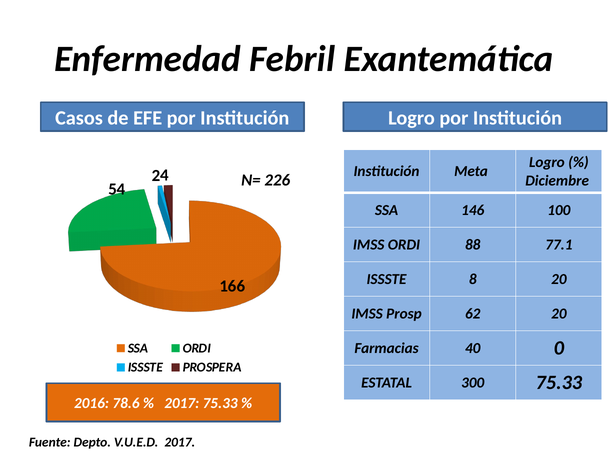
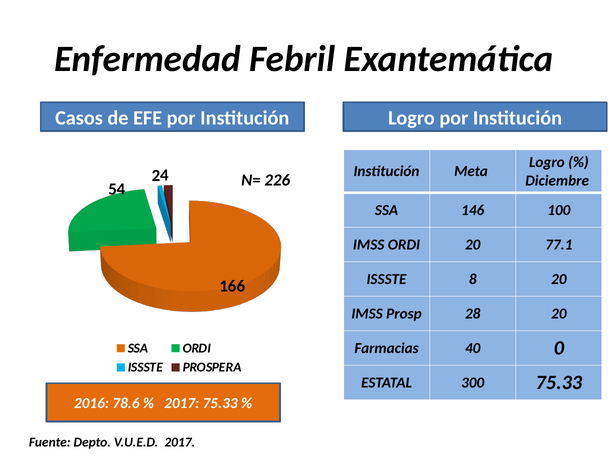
ORDI 88: 88 -> 20
62: 62 -> 28
